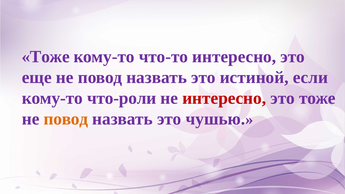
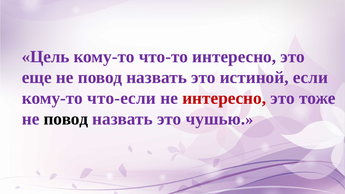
Тоже at (46, 57): Тоже -> Цель
что-роли: что-роли -> что-если
повод at (66, 119) colour: orange -> black
